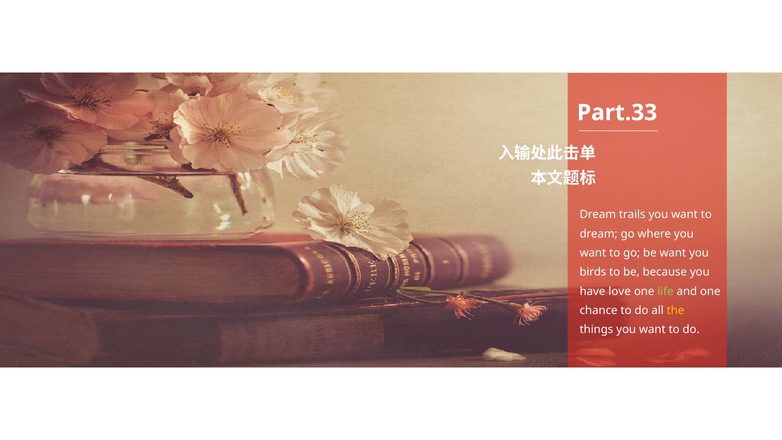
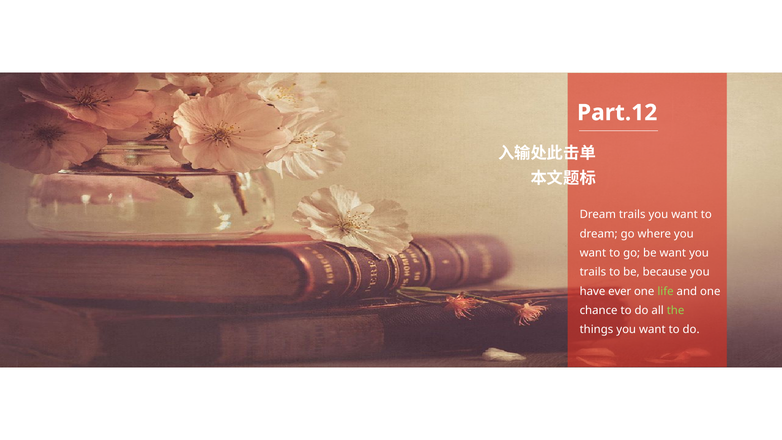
Part.33: Part.33 -> Part.12
birds at (593, 272): birds -> trails
love: love -> ever
the colour: yellow -> light green
